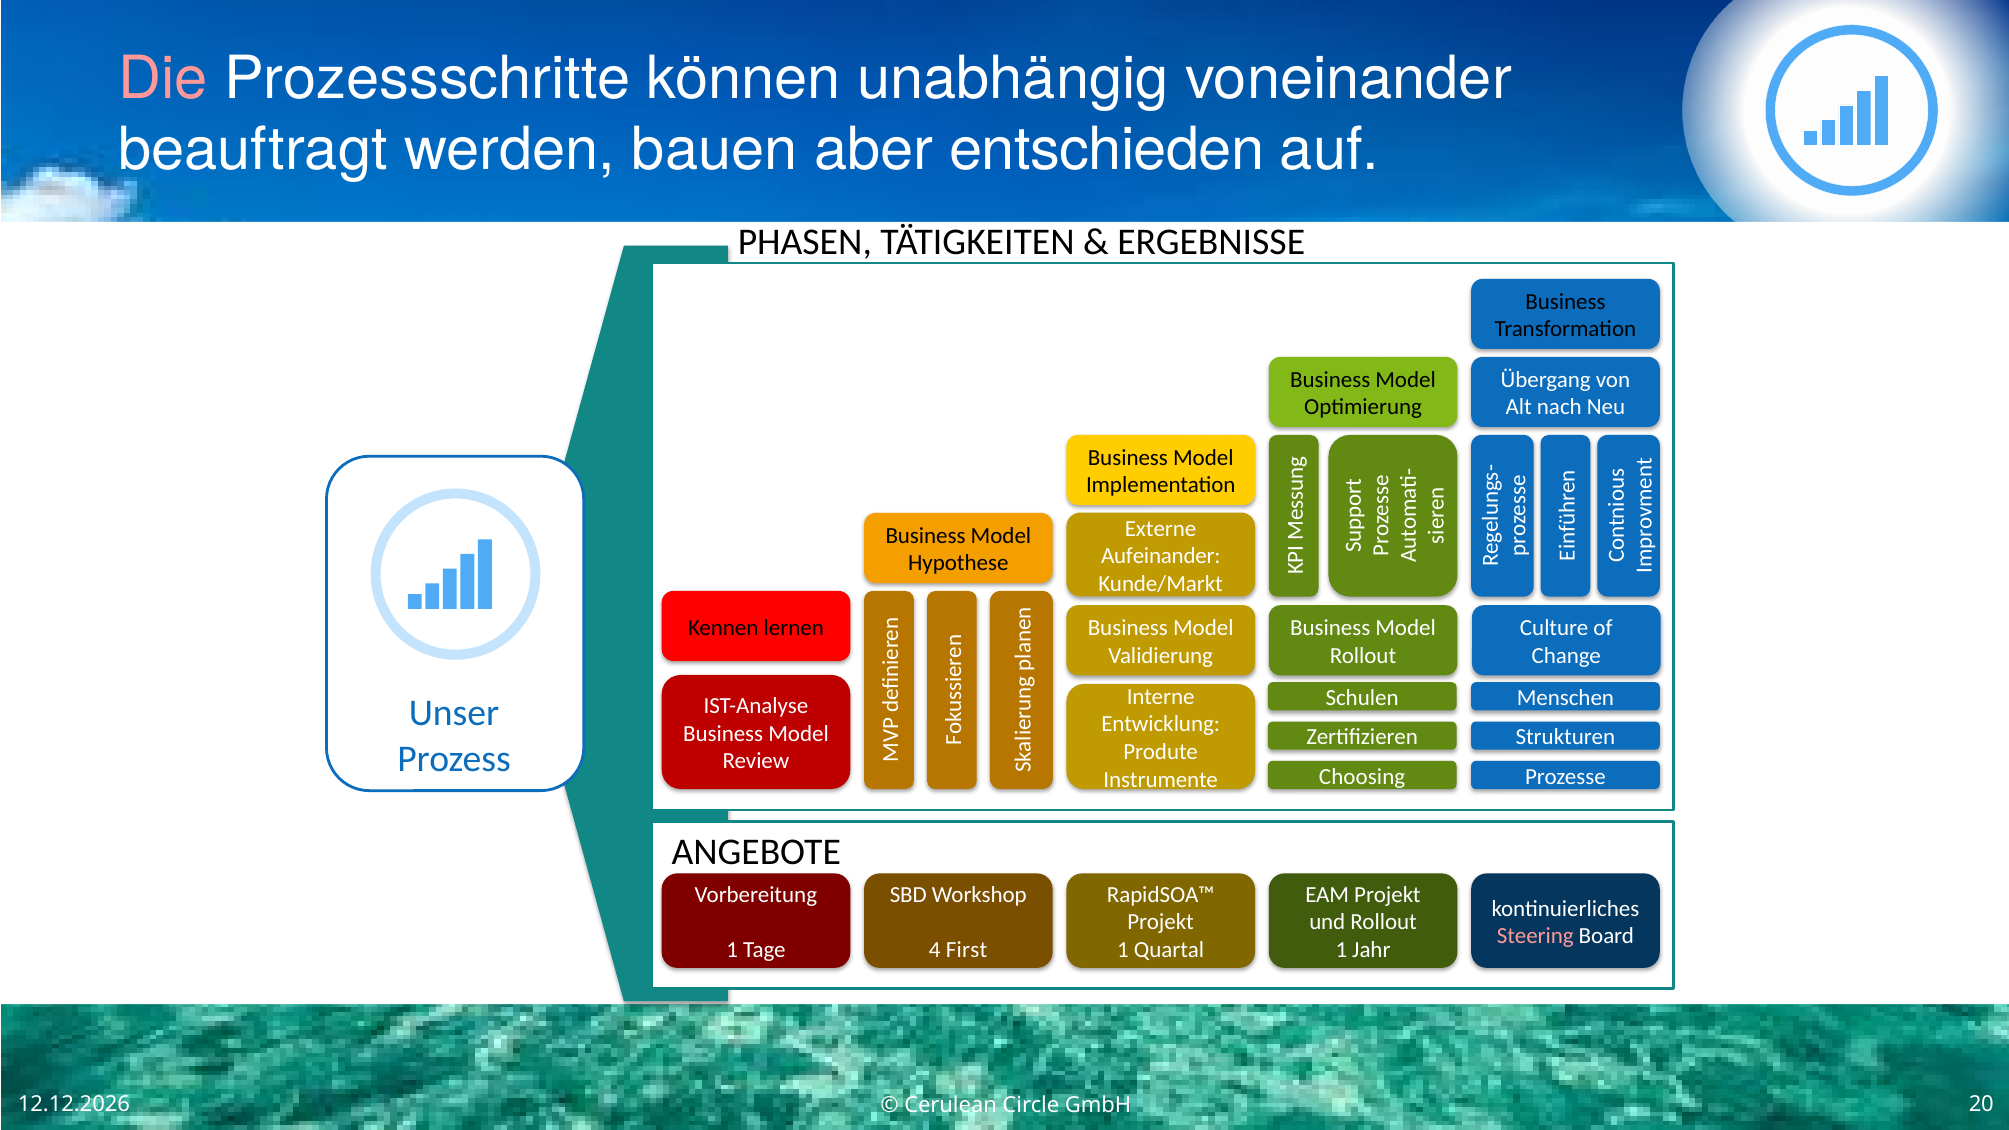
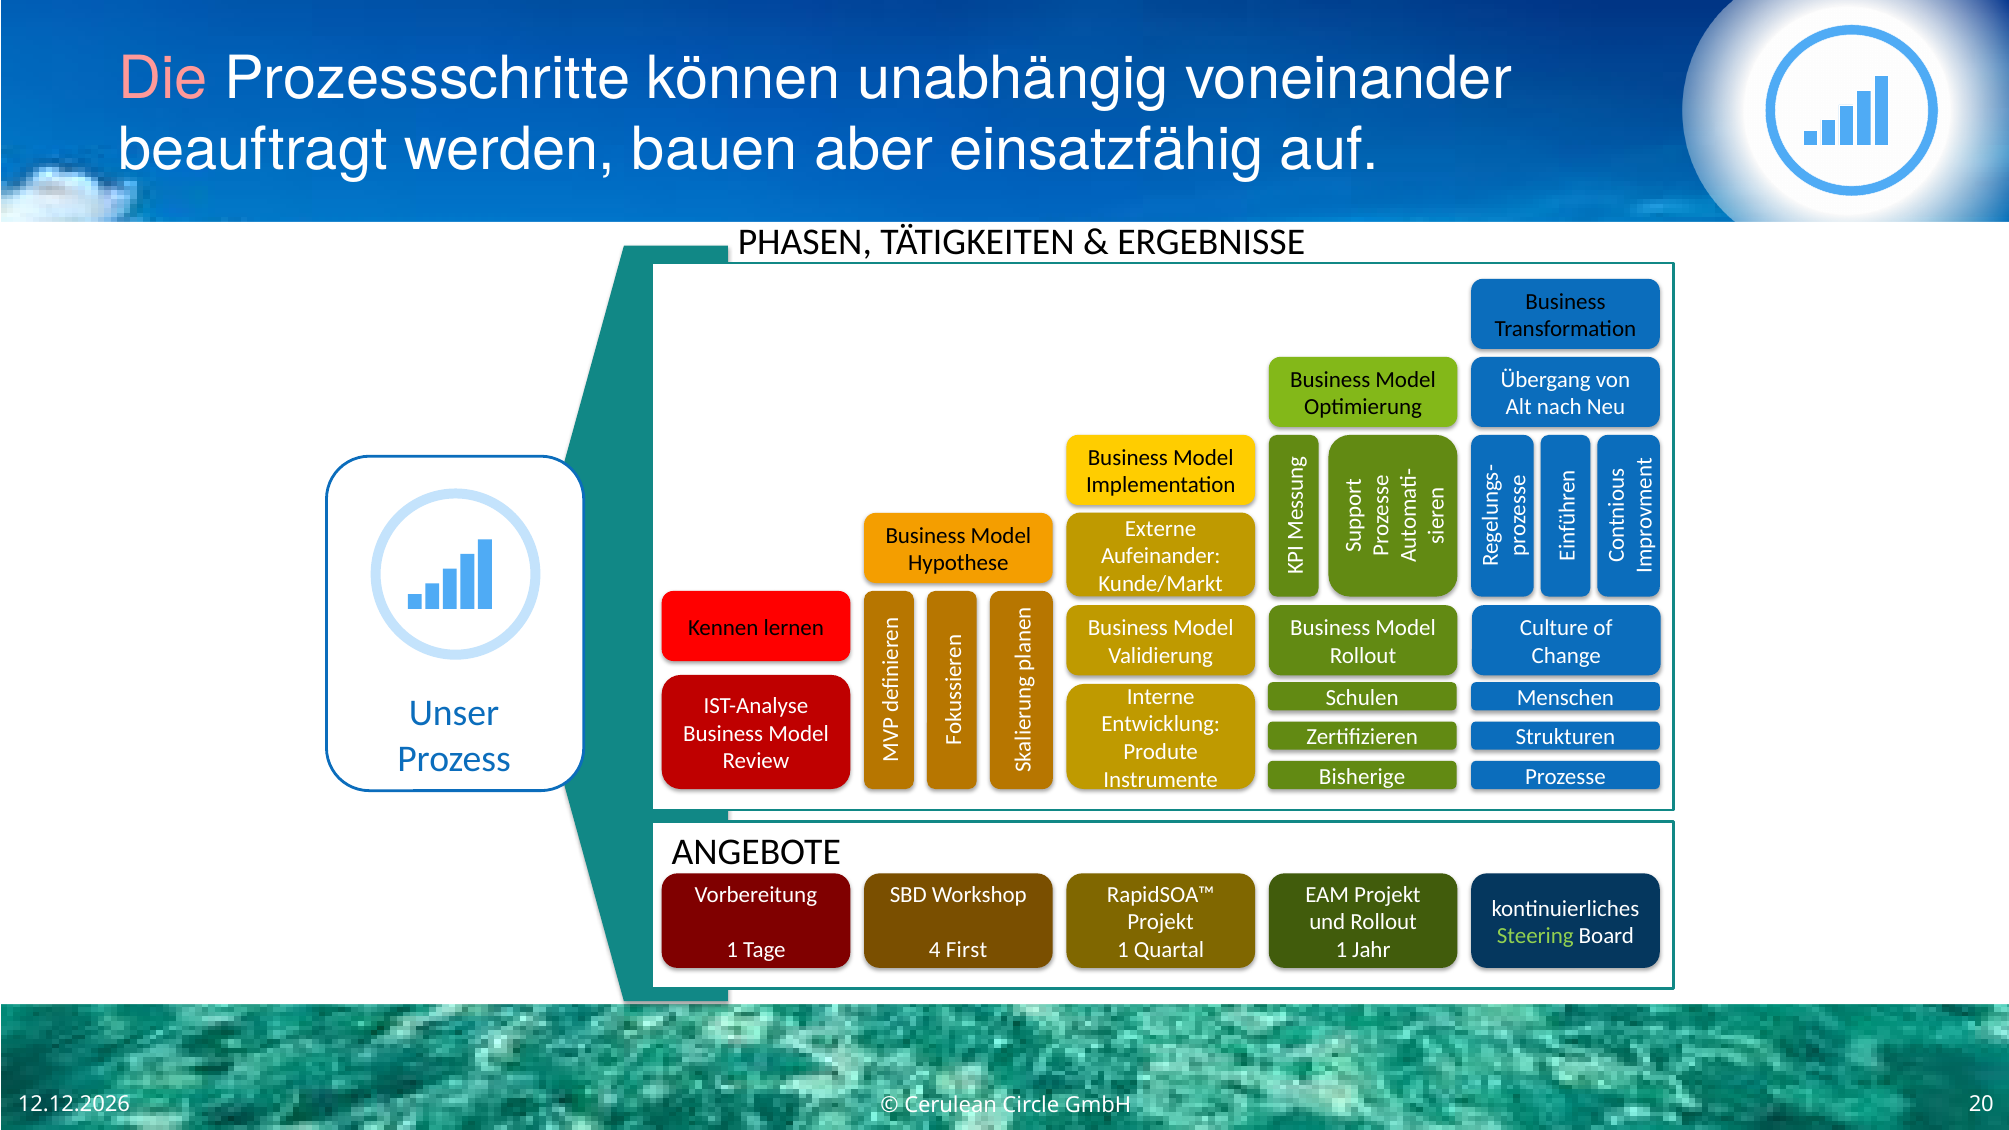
entschieden: entschieden -> einsatzfähig
Choosing: Choosing -> Bisherige
Steering colour: pink -> light green
